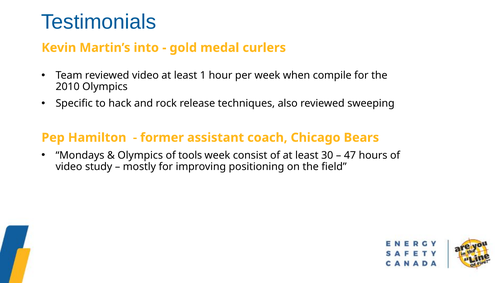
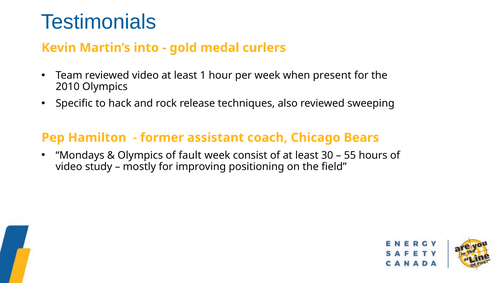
compile: compile -> present
tools: tools -> fault
47: 47 -> 55
